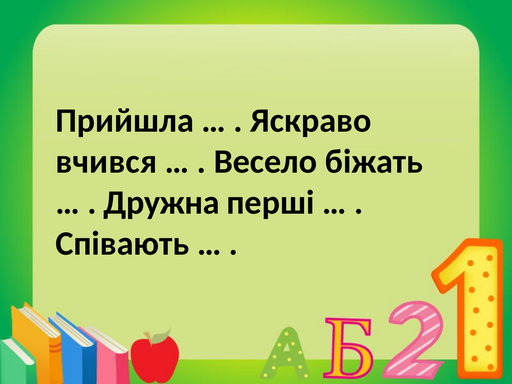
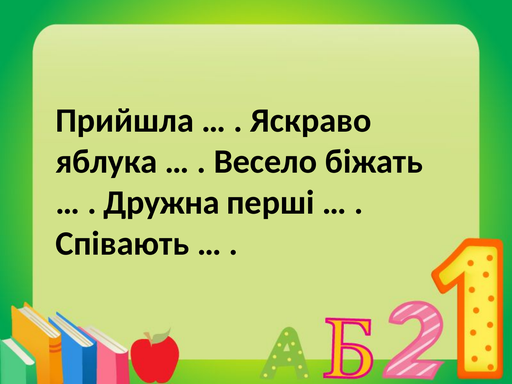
вчився: вчився -> яблука
